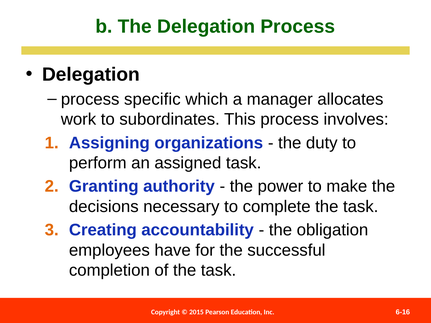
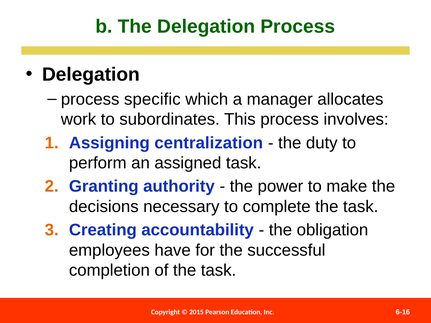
organizations: organizations -> centralization
